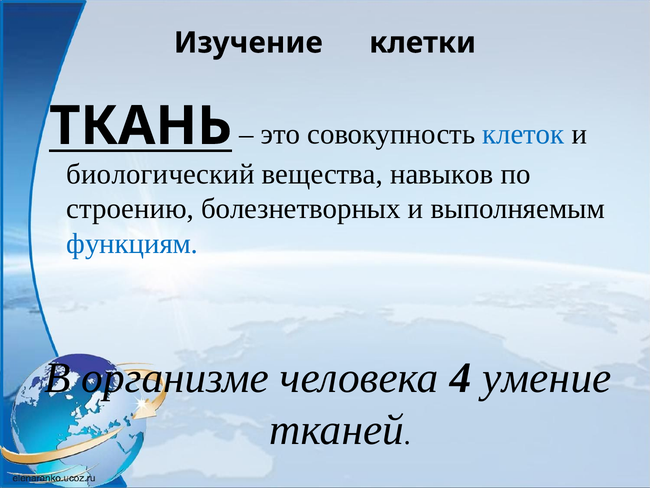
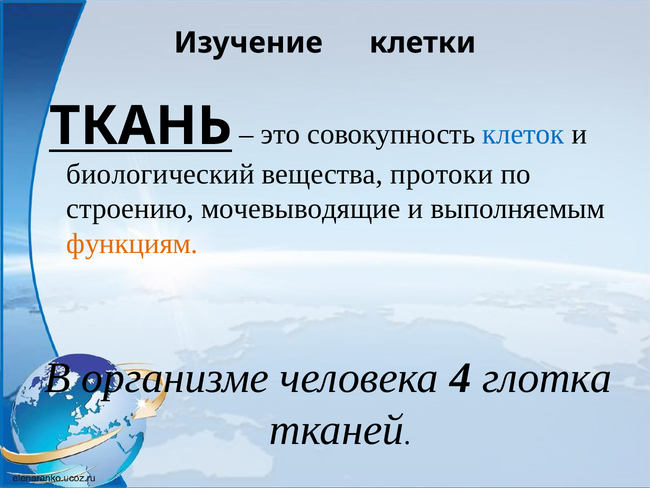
навыков: навыков -> протоки
болезнетворных: болезнетворных -> мочевыводящие
функциям colour: blue -> orange
умение: умение -> глотка
